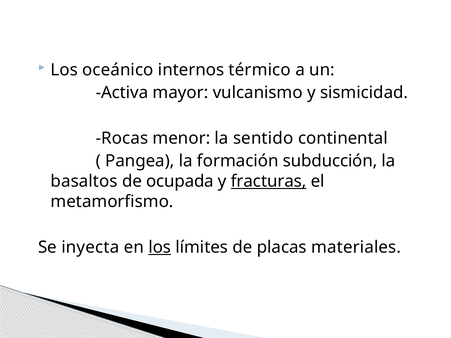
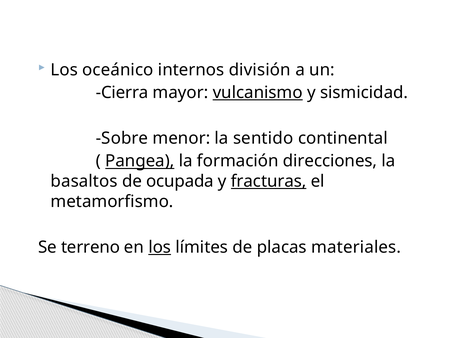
térmico: térmico -> división
Activa: Activa -> Cierra
vulcanismo underline: none -> present
Rocas: Rocas -> Sobre
Pangea underline: none -> present
subducción: subducción -> direcciones
inyecta: inyecta -> terreno
